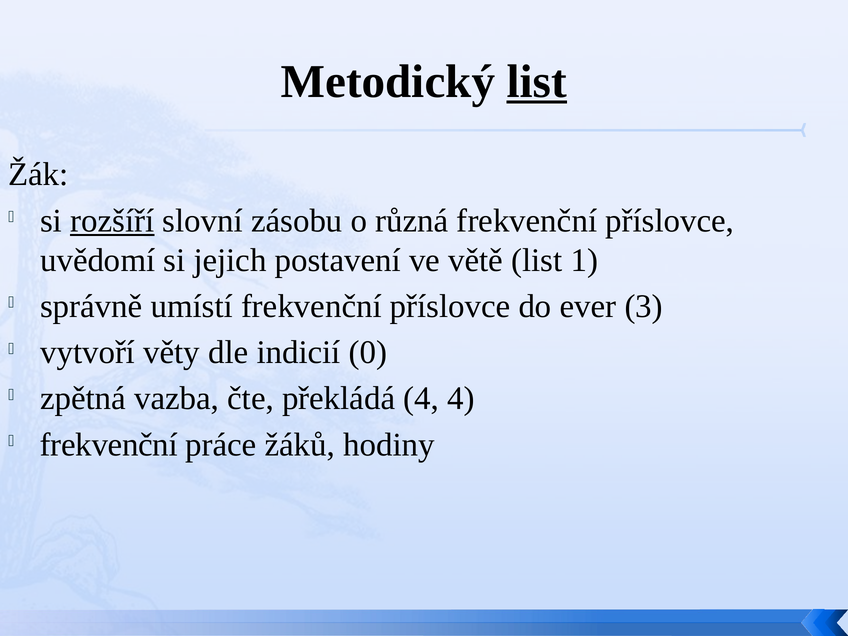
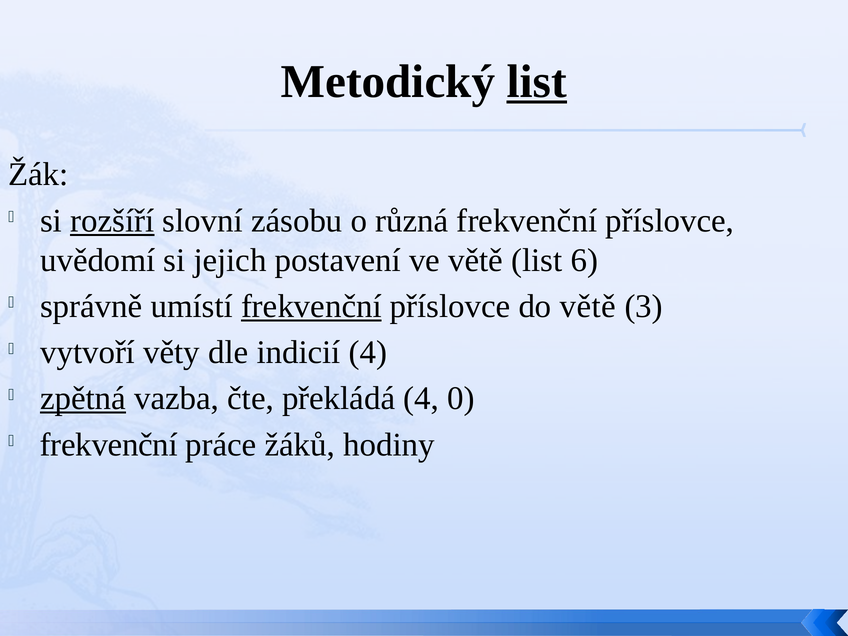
1: 1 -> 6
frekvenční at (311, 306) underline: none -> present
do ever: ever -> větě
indicií 0: 0 -> 4
zpětná underline: none -> present
4 4: 4 -> 0
